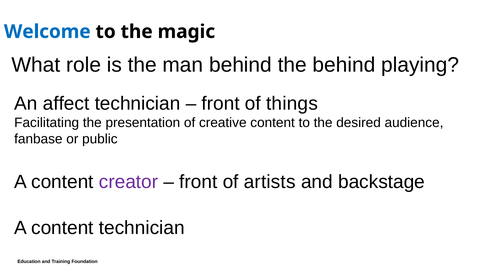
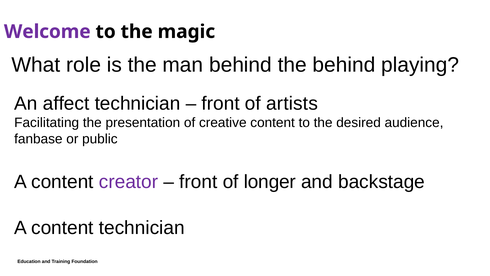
Welcome colour: blue -> purple
things: things -> artists
artists: artists -> longer
